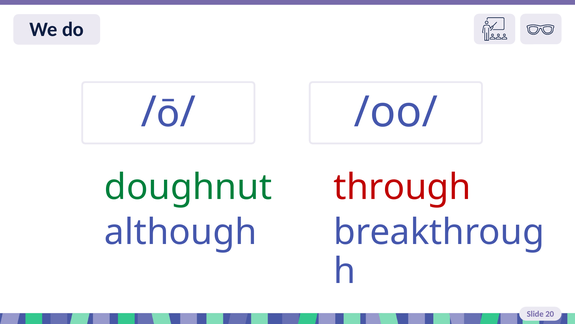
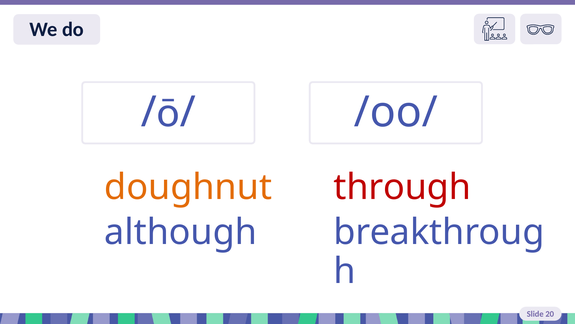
doughnut colour: green -> orange
